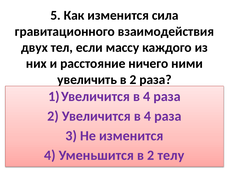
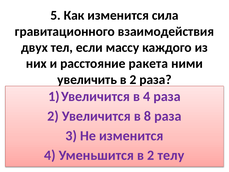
ничего: ничего -> ракета
Увеличится в 4: 4 -> 8
